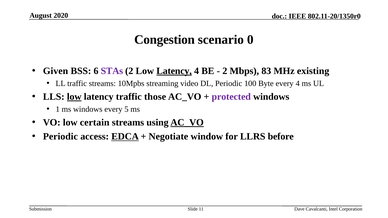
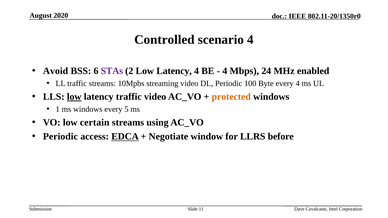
Congestion: Congestion -> Controlled
scenario 0: 0 -> 4
Given: Given -> Avoid
Latency at (174, 71) underline: present -> none
2 at (225, 71): 2 -> 4
83: 83 -> 24
existing: existing -> enabled
traffic those: those -> video
protected colour: purple -> orange
AC_VO at (187, 123) underline: present -> none
